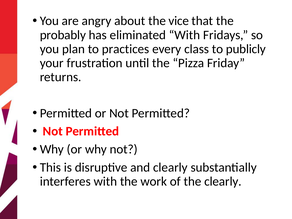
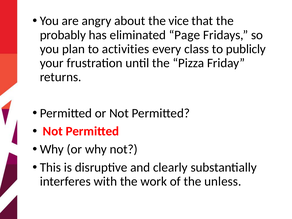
eliminated With: With -> Page
practices: practices -> activities
the clearly: clearly -> unless
